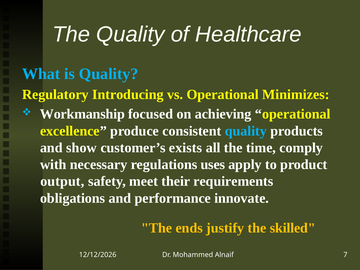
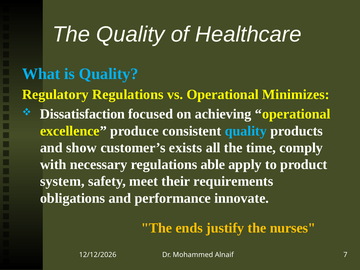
Regulatory Introducing: Introducing -> Regulations
Workmanship: Workmanship -> Dissatisfaction
uses: uses -> able
output: output -> system
skilled: skilled -> nurses
